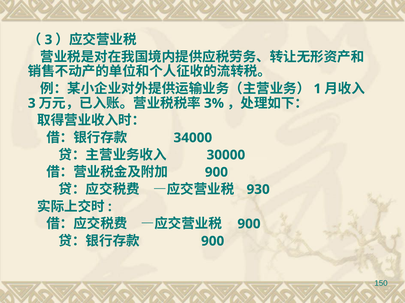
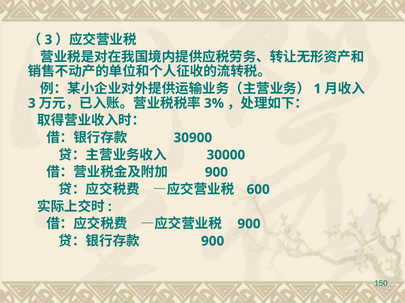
34000: 34000 -> 30900
930: 930 -> 600
